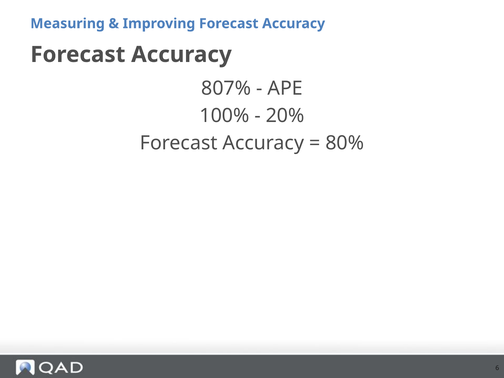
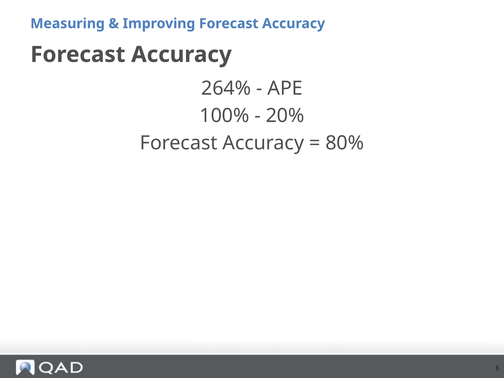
807%: 807% -> 264%
